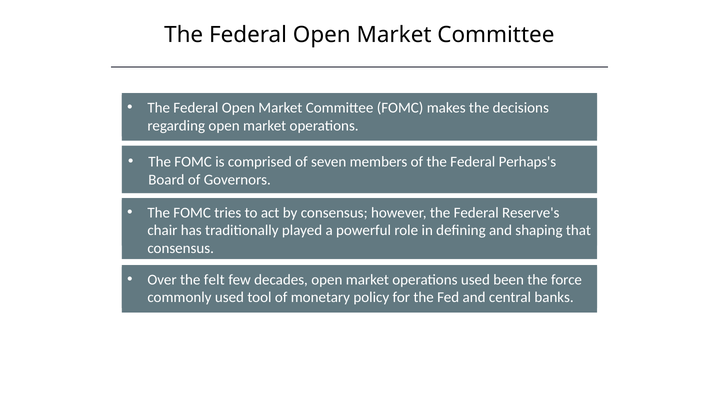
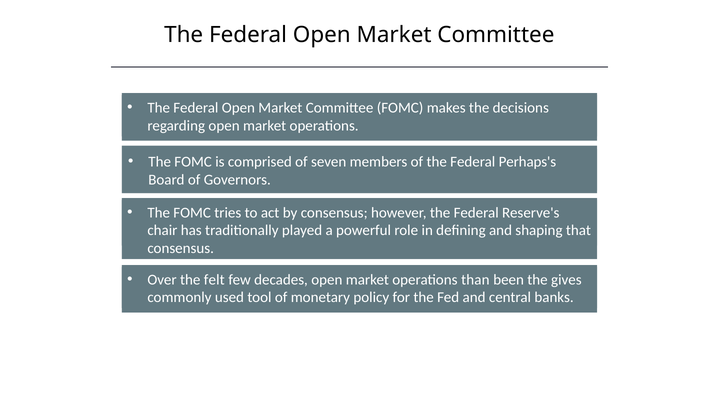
operations used: used -> than
force: force -> gives
